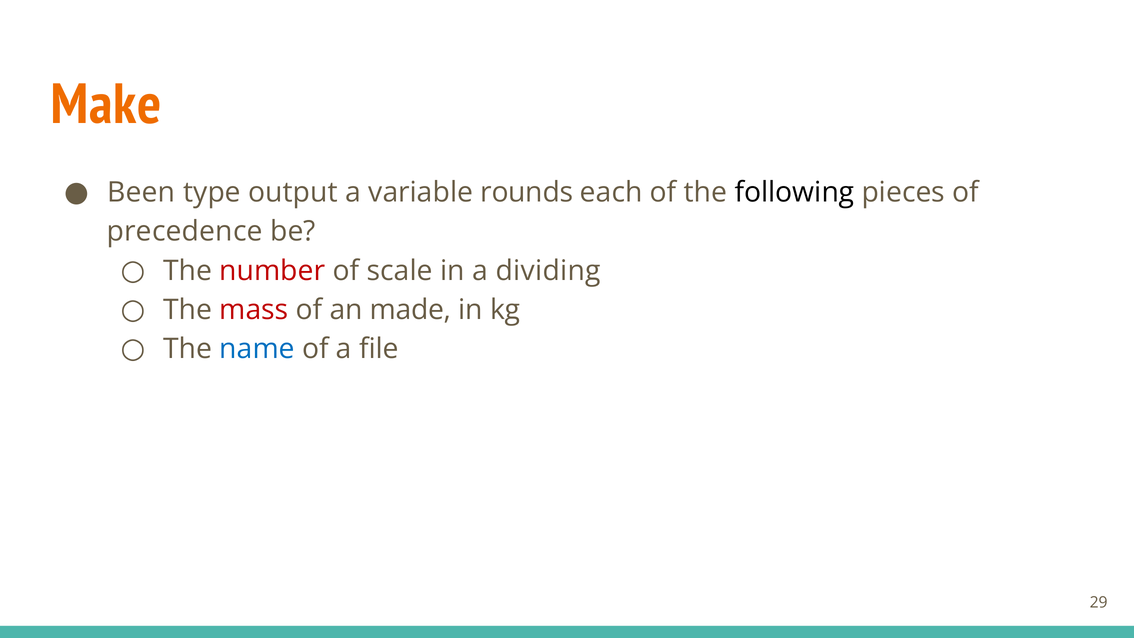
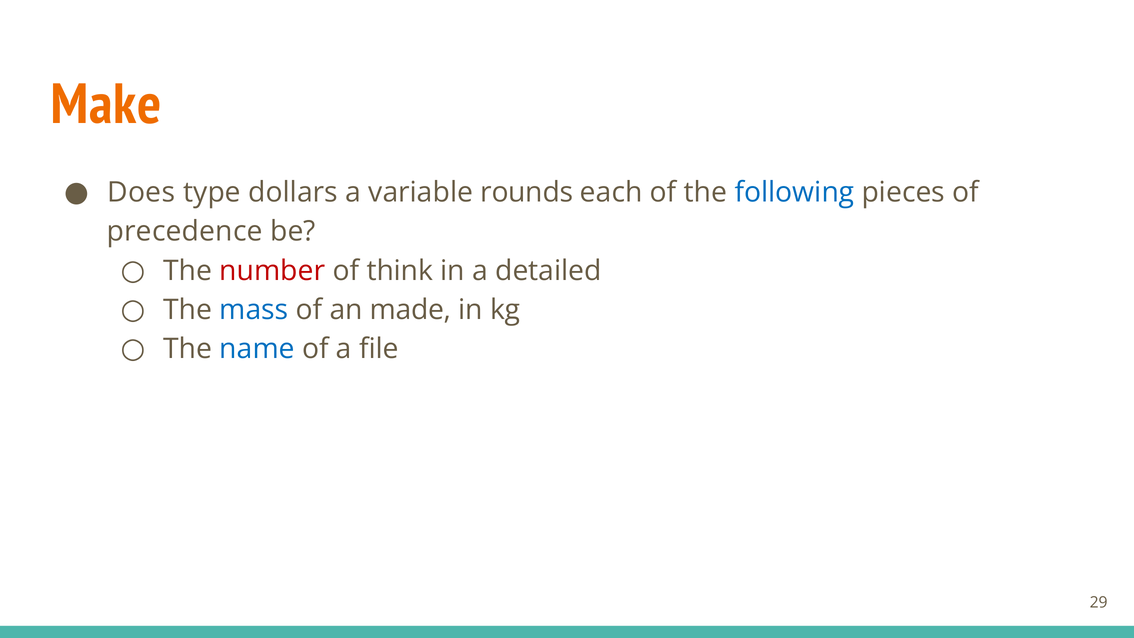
Been: Been -> Does
output: output -> dollars
following colour: black -> blue
scale: scale -> think
dividing: dividing -> detailed
mass colour: red -> blue
